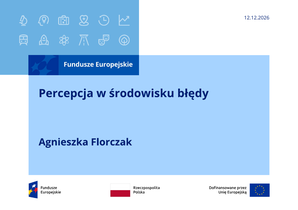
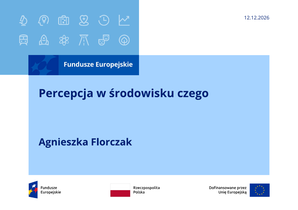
błędy: błędy -> czego
